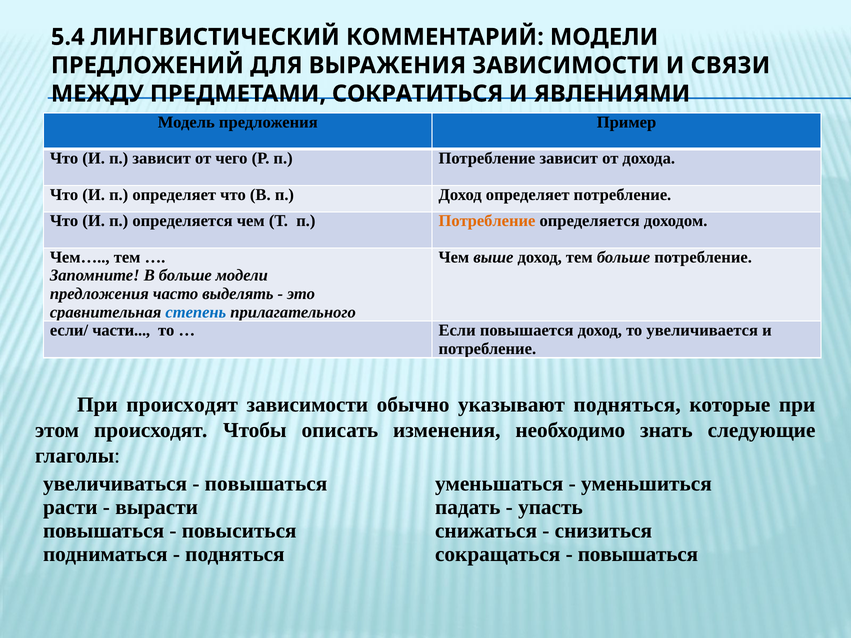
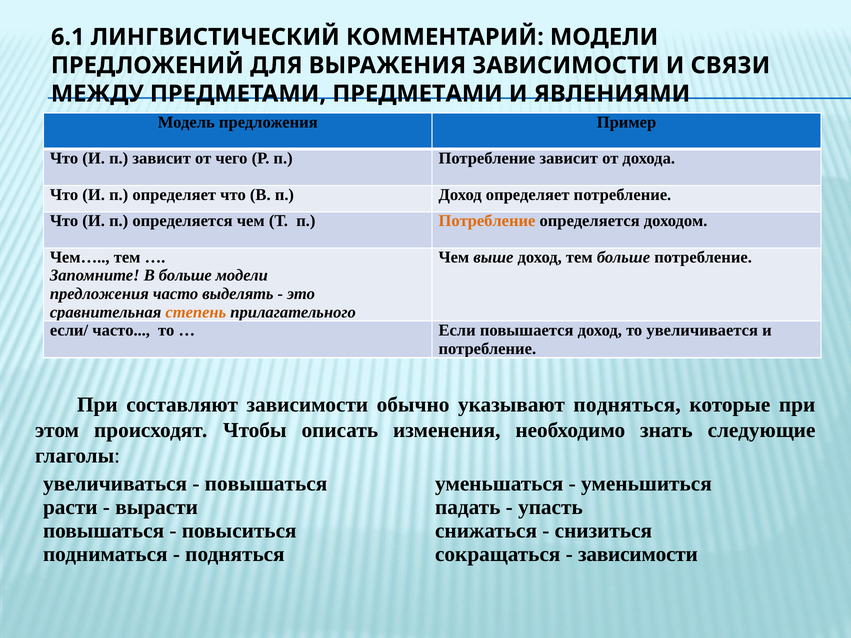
5.4: 5.4 -> 6.1
ПРЕДМЕТАМИ СОКРАТИТЬСЯ: СОКРАТИТЬСЯ -> ПРЕДМЕТАМИ
степень colour: blue -> orange
если/ части: части -> часто
При происходят: происходят -> составляют
повышаться at (638, 555): повышаться -> зависимости
